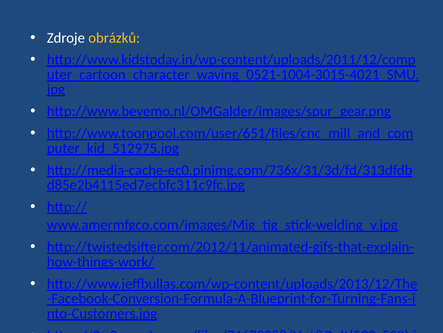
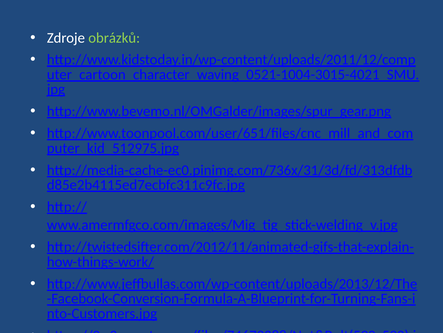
obrázků colour: yellow -> light green
